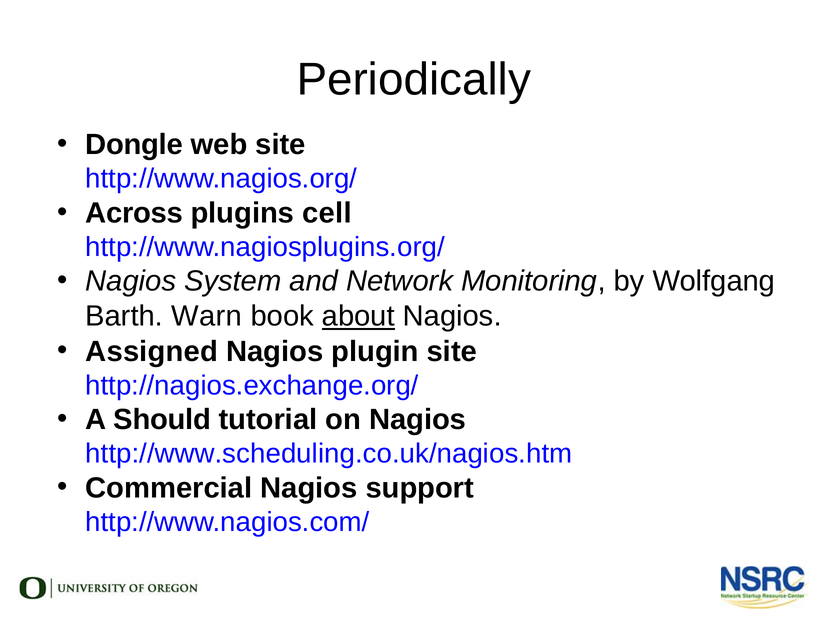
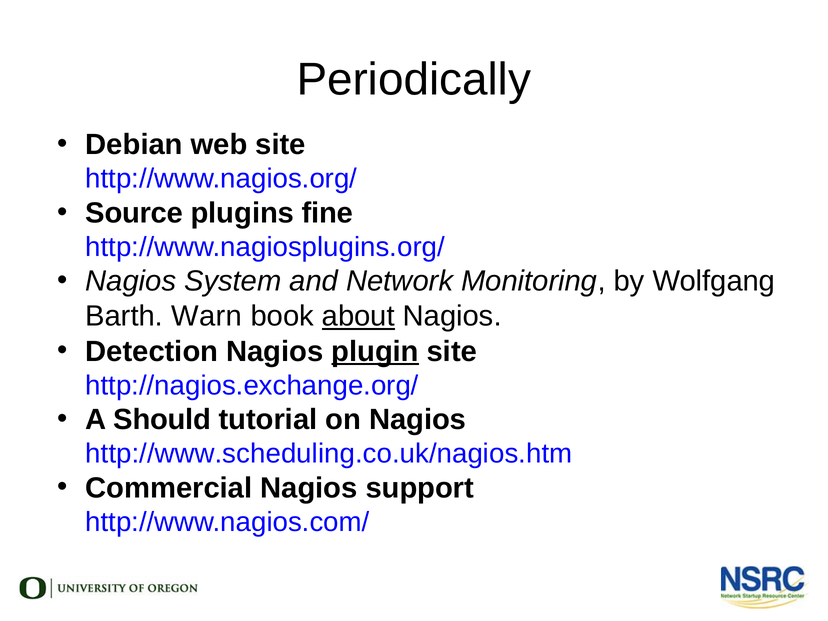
Dongle: Dongle -> Debian
Across: Across -> Source
cell: cell -> fine
Assigned: Assigned -> Detection
plugin underline: none -> present
